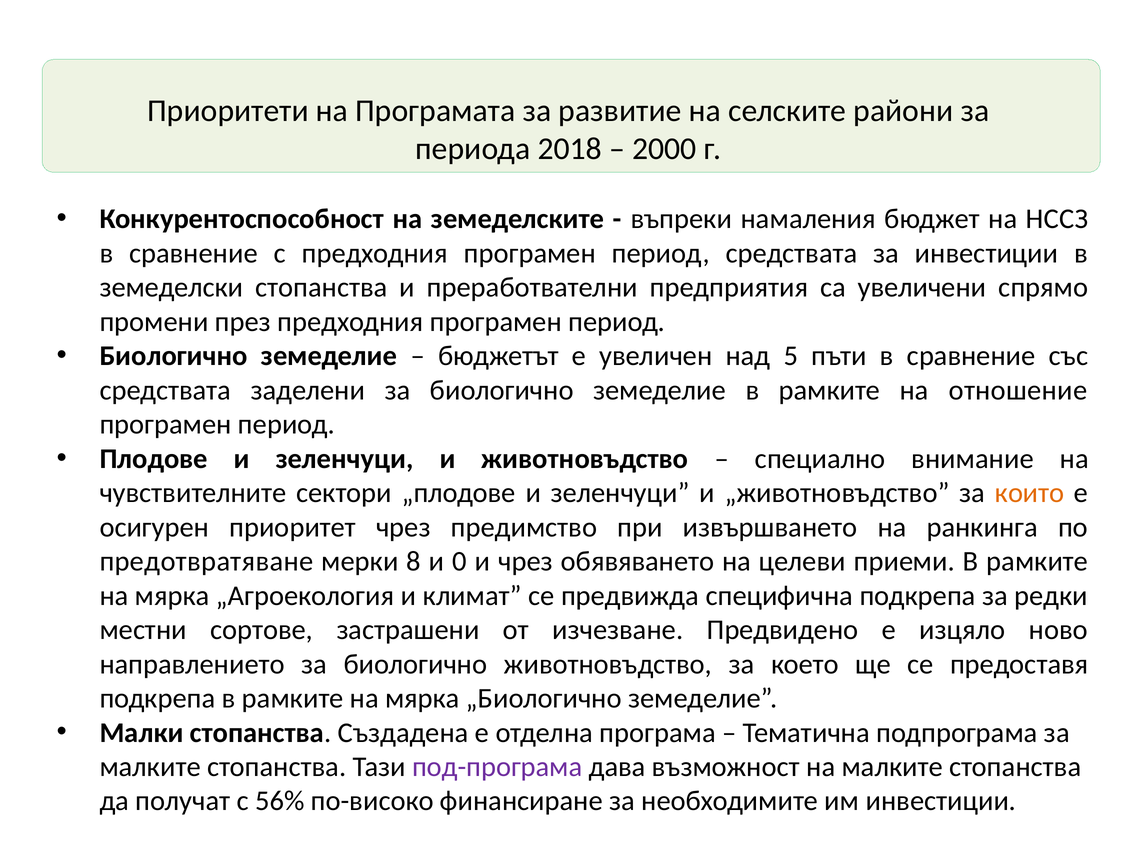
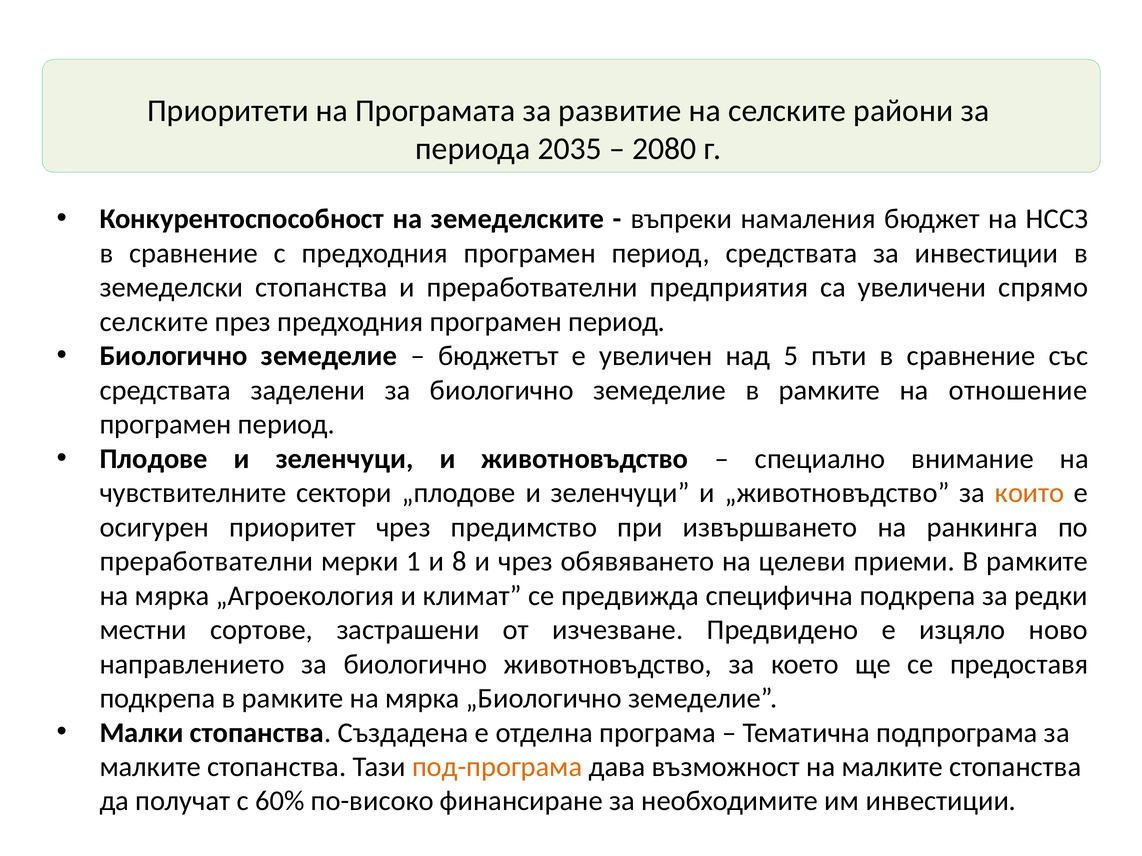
2018: 2018 -> 2035
2000: 2000 -> 2080
промени at (154, 322): промени -> селските
предотвратяване at (206, 562): предотвратяване -> преработвателни
8: 8 -> 1
0: 0 -> 8
под-програма colour: purple -> orange
56%: 56% -> 60%
